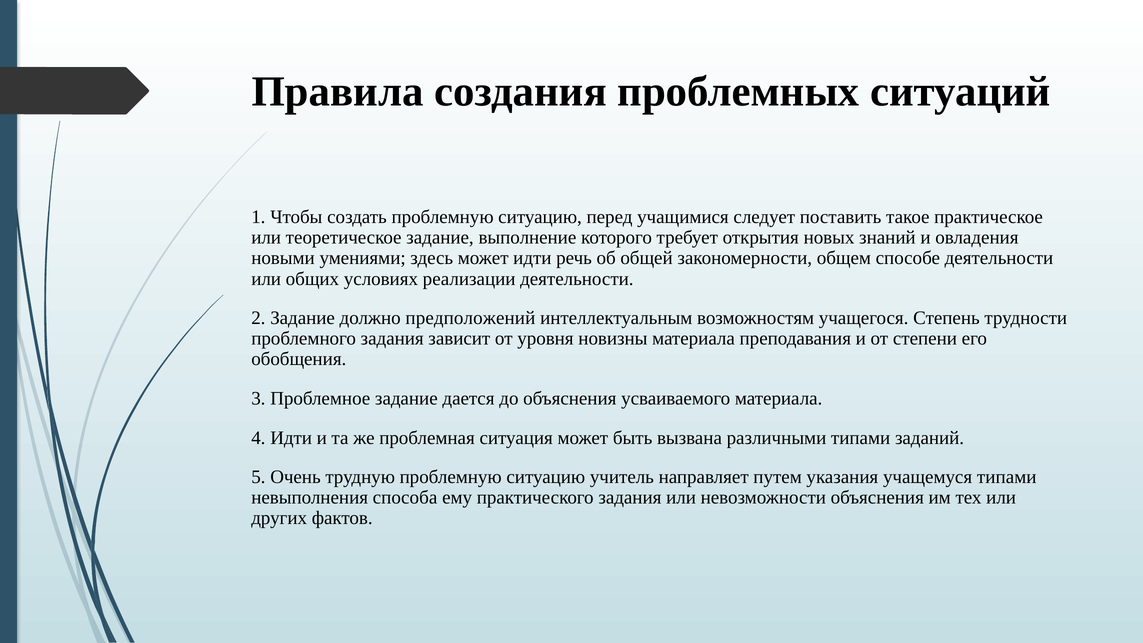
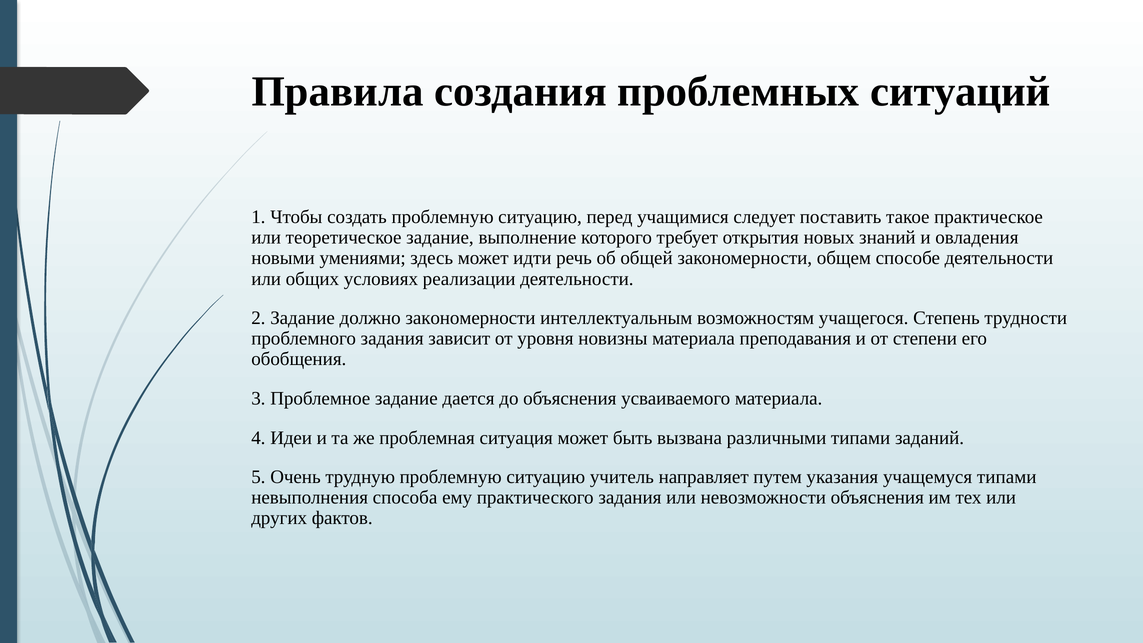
должно предположений: предположений -> закономерности
4 Идти: Идти -> Идеи
